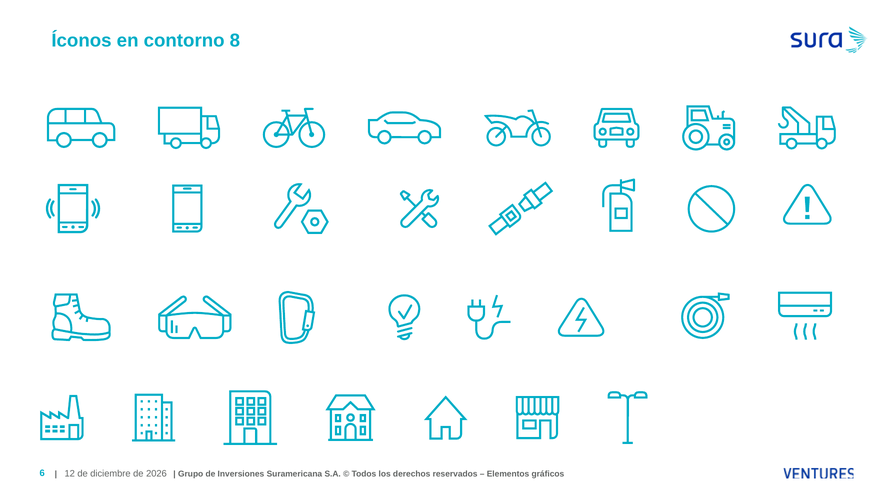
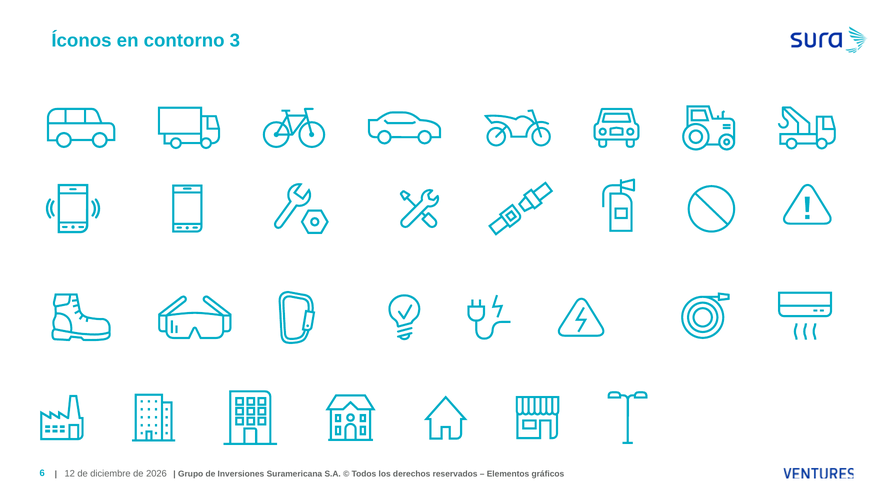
8: 8 -> 3
